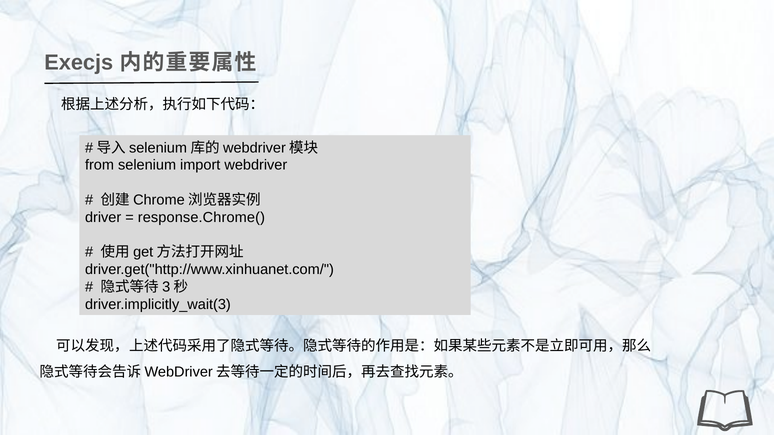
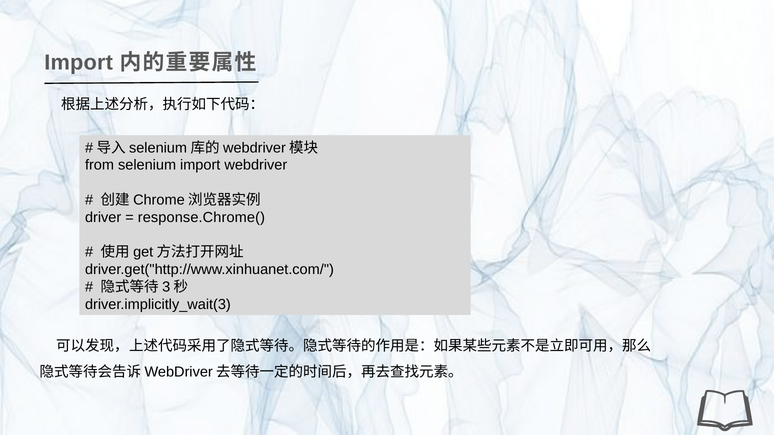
Execjs at (79, 63): Execjs -> Import
